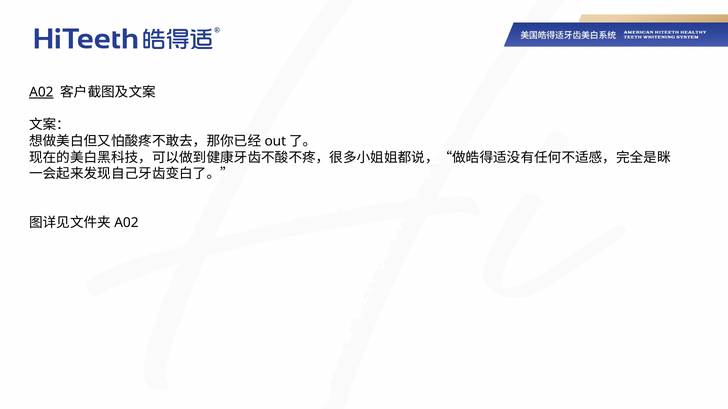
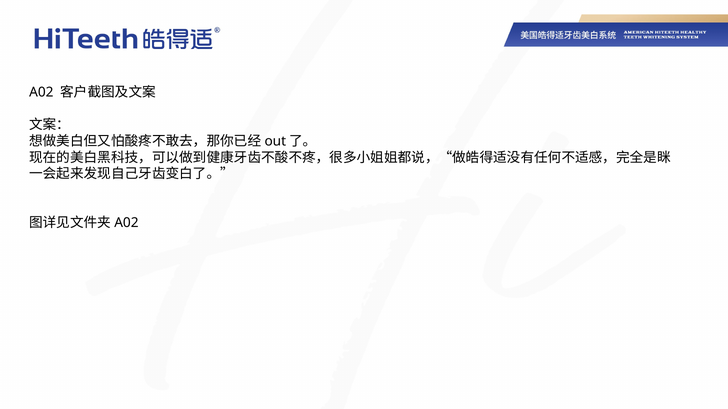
A02 underline: present -> none
